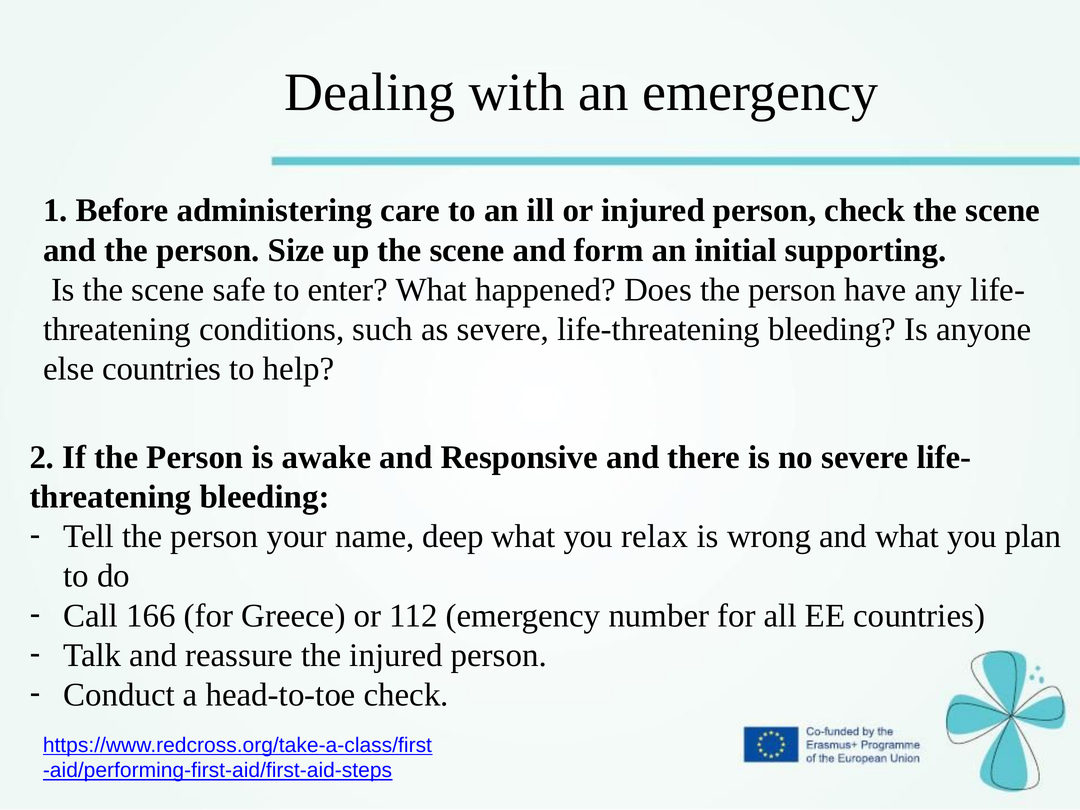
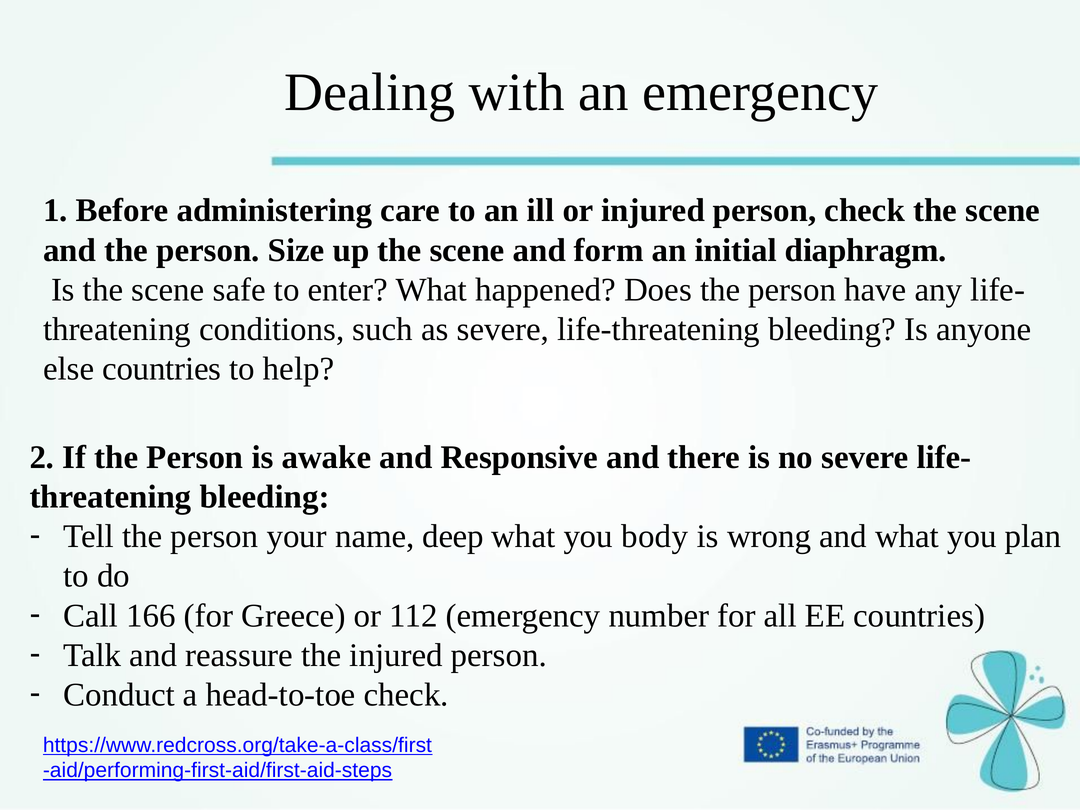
supporting: supporting -> diaphragm
relax: relax -> body
